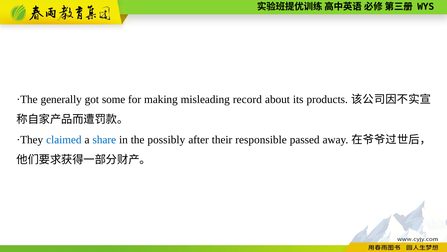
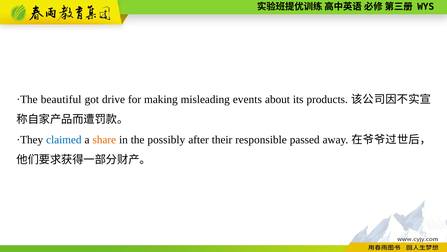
generally: generally -> beautiful
some: some -> drive
record: record -> events
share colour: blue -> orange
